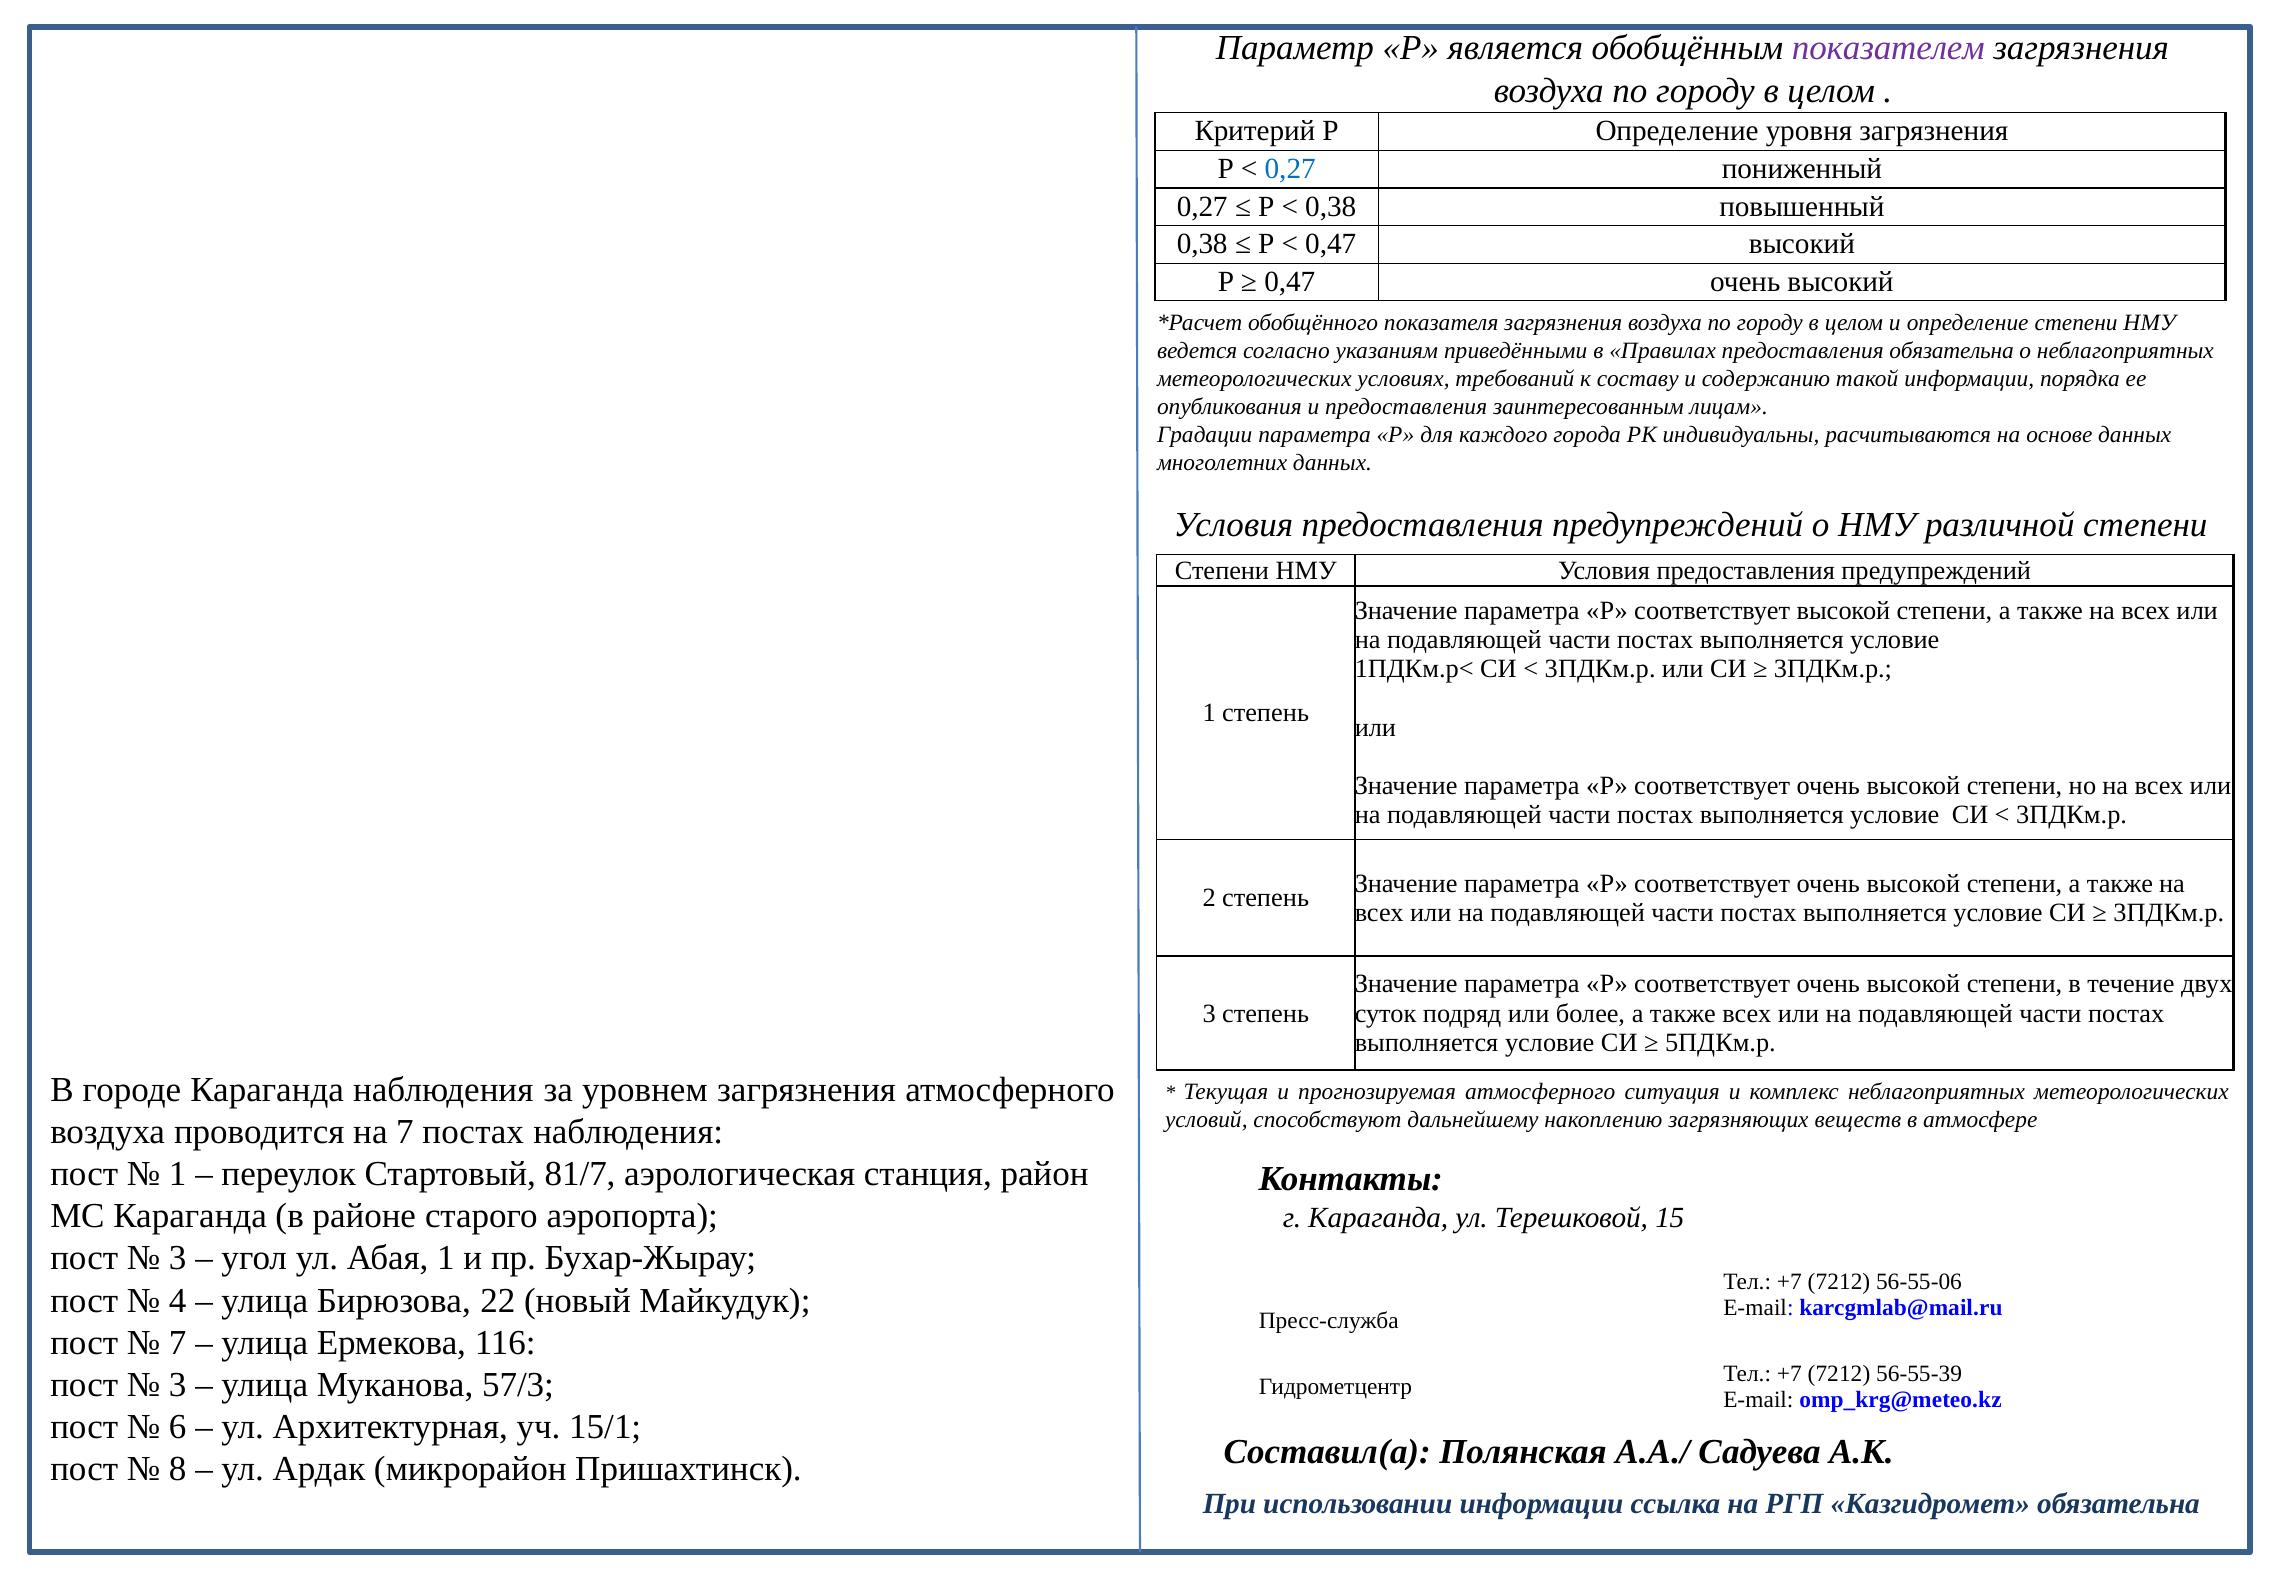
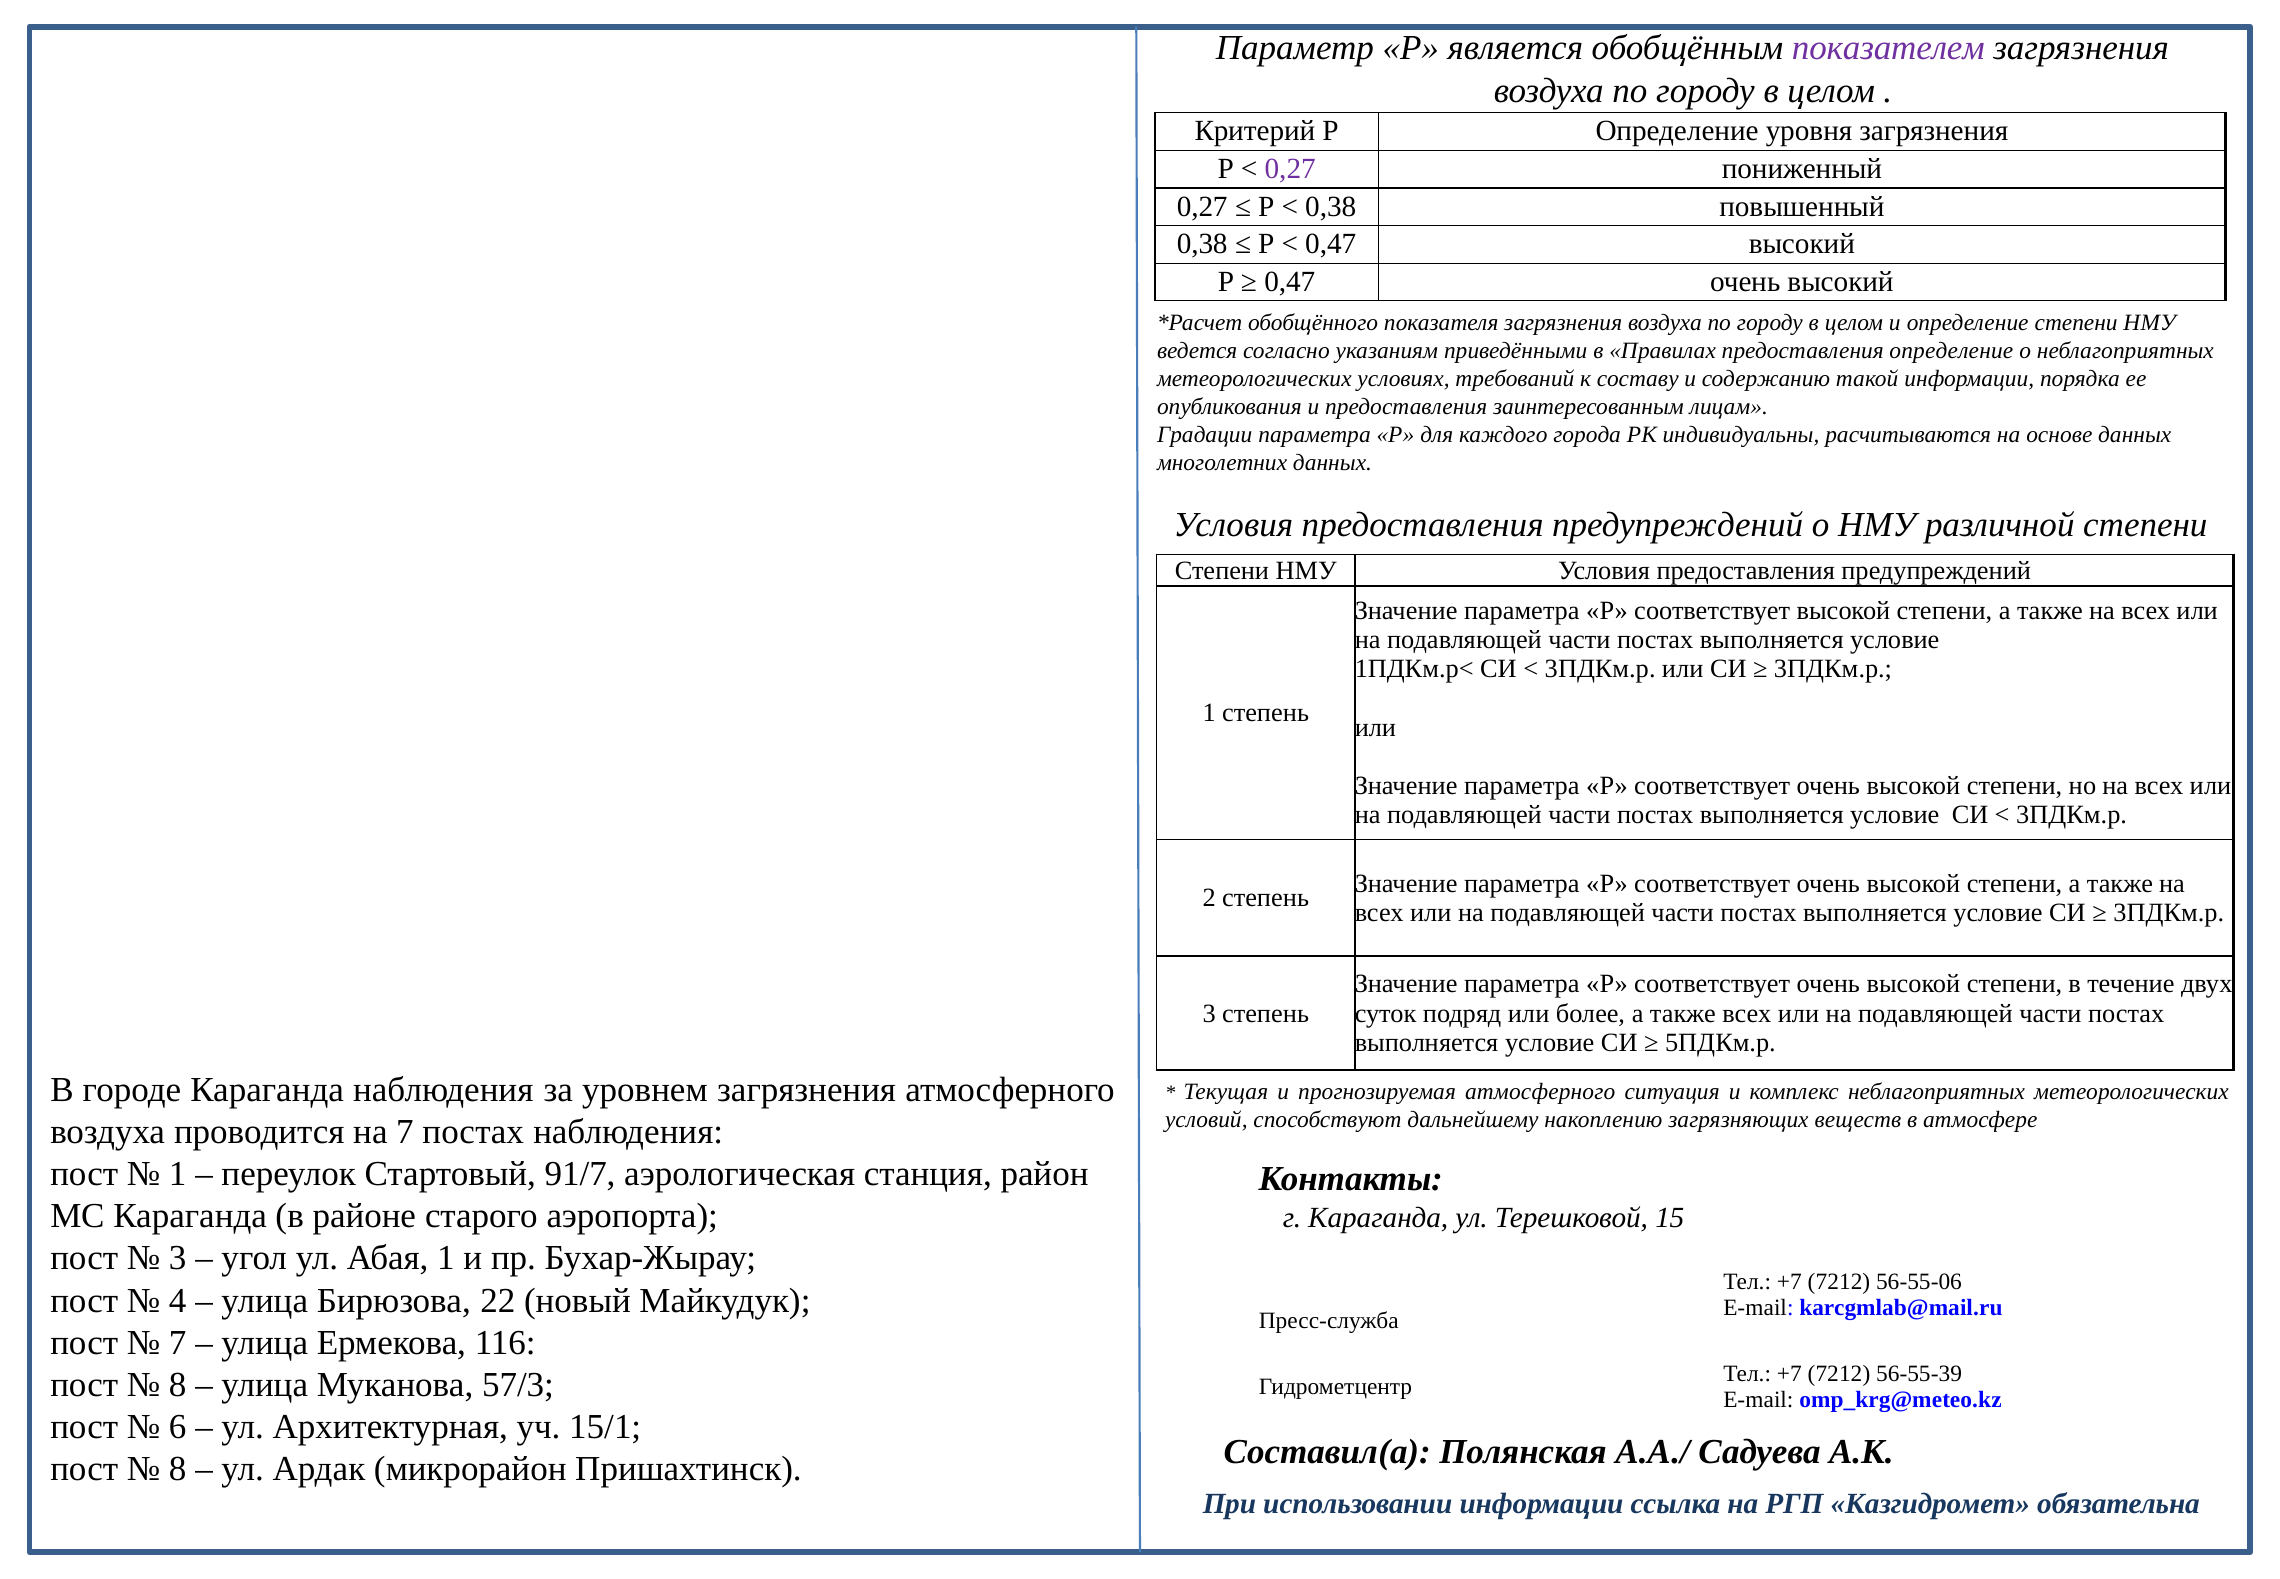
0,27 at (1290, 169) colour: blue -> purple
предоставления обязательна: обязательна -> определение
81/7: 81/7 -> 91/7
3 at (178, 1384): 3 -> 8
